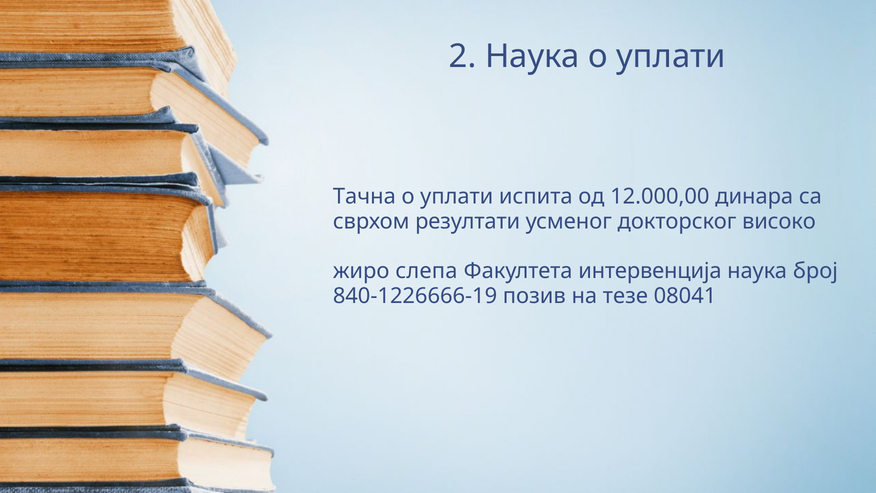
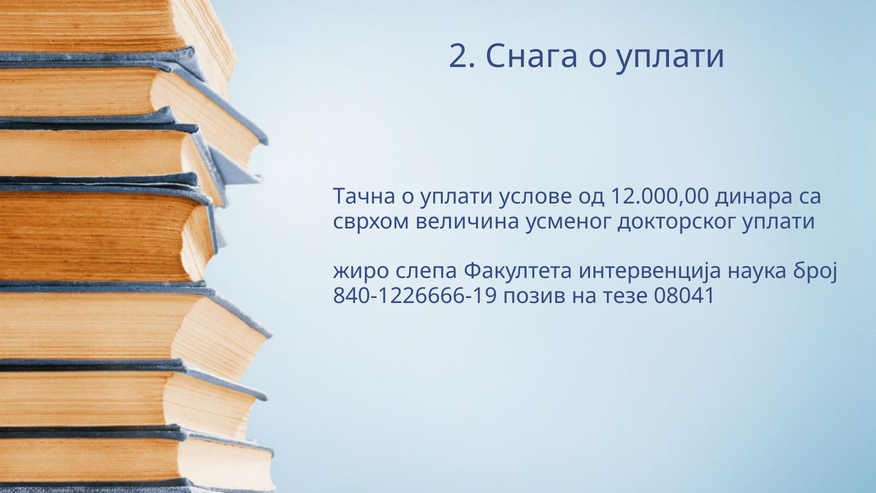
2 Наука: Наука -> Снага
испита: испита -> услове
резултати: резултати -> величина
докторског високо: високо -> уплати
